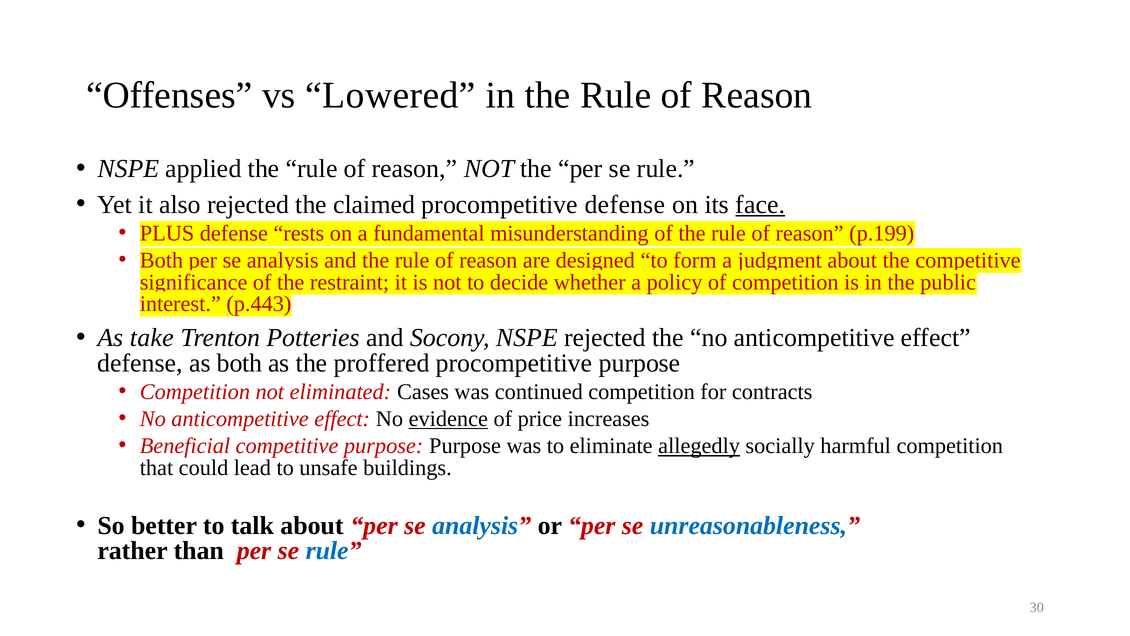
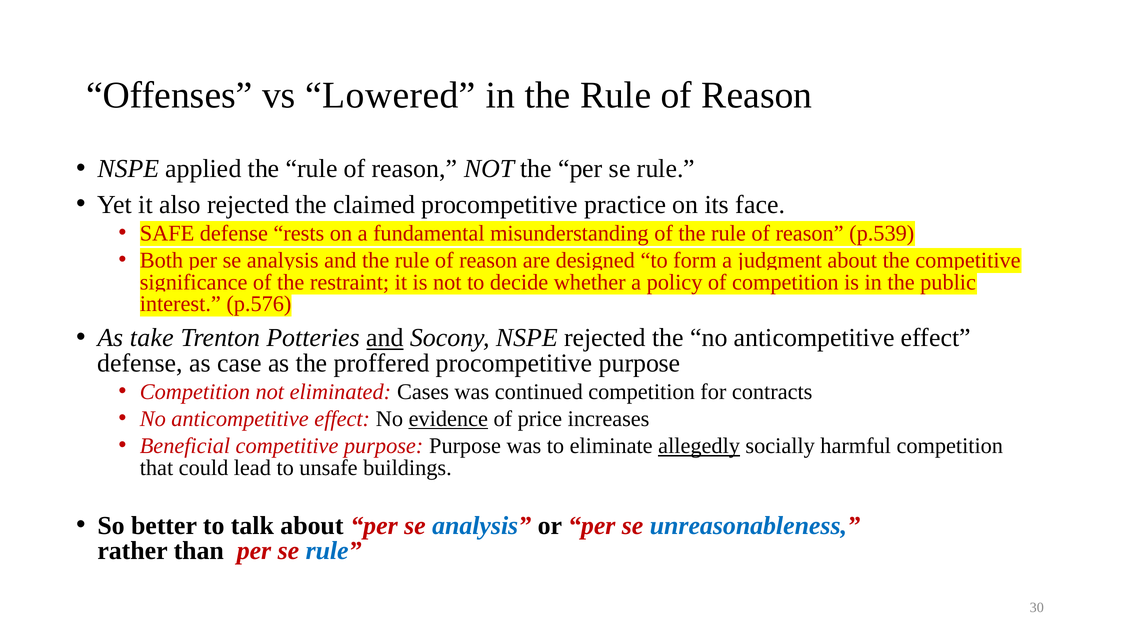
procompetitive defense: defense -> practice
face underline: present -> none
PLUS: PLUS -> SAFE
p.199: p.199 -> p.539
p.443: p.443 -> p.576
and at (385, 338) underline: none -> present
as both: both -> case
